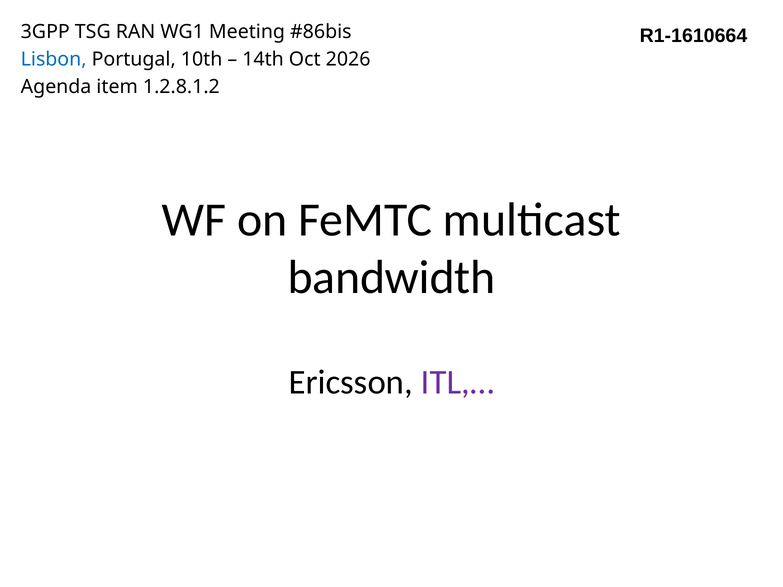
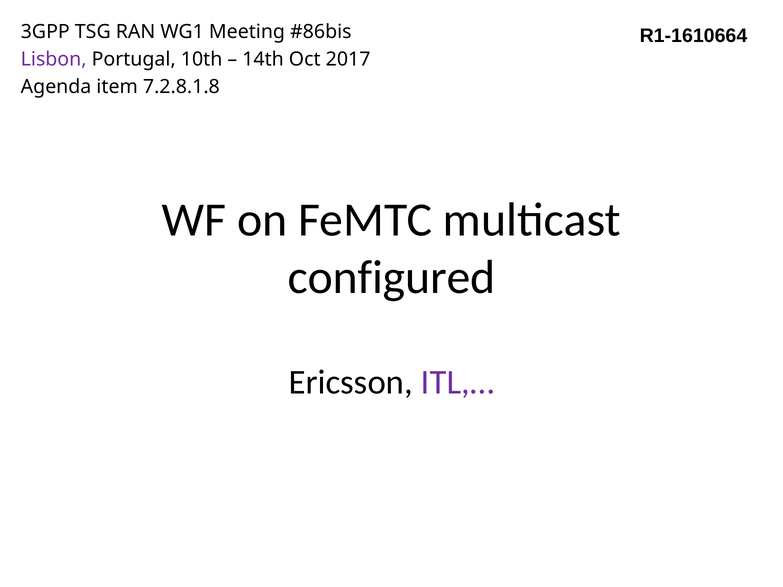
Lisbon colour: blue -> purple
2026: 2026 -> 2017
1.2.8.1.2: 1.2.8.1.2 -> 7.2.8.1.8
bandwidth: bandwidth -> configured
